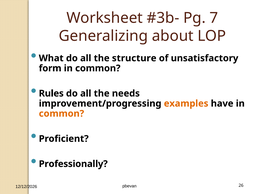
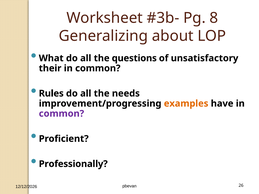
7: 7 -> 8
structure: structure -> questions
form: form -> their
common at (61, 114) colour: orange -> purple
